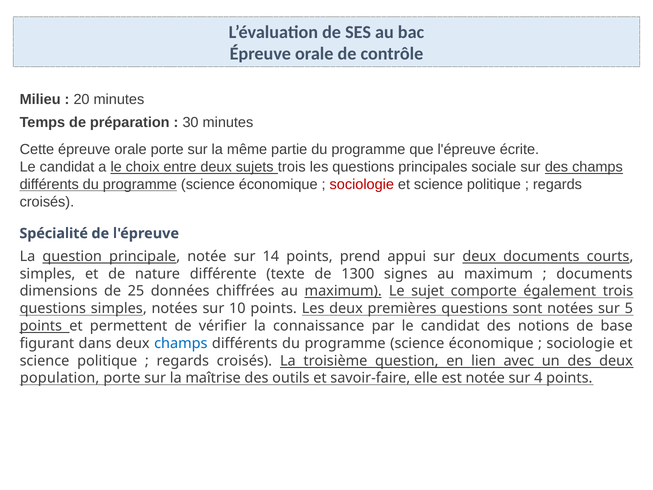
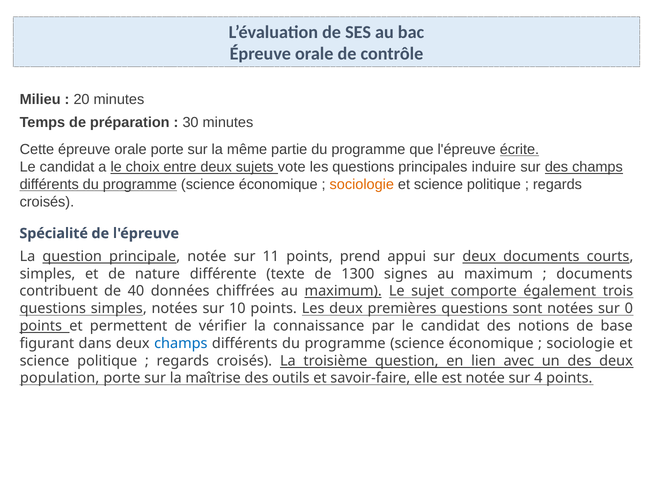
écrite underline: none -> present
sujets trois: trois -> vote
sociale: sociale -> induire
sociologie at (362, 184) colour: red -> orange
14: 14 -> 11
dimensions: dimensions -> contribuent
25: 25 -> 40
5: 5 -> 0
